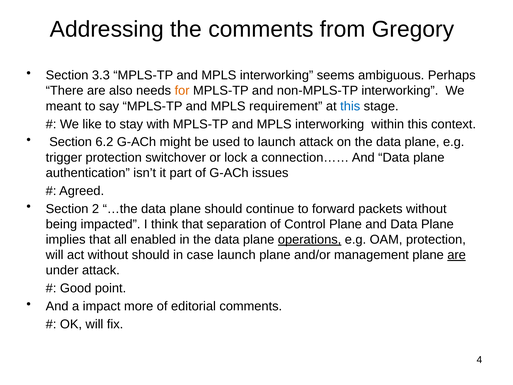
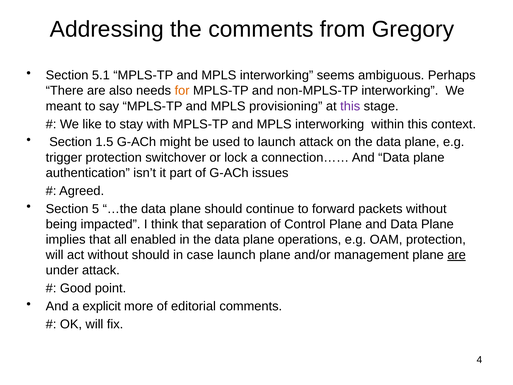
3.3: 3.3 -> 5.1
requirement: requirement -> provisioning
this at (350, 106) colour: blue -> purple
6.2: 6.2 -> 1.5
2: 2 -> 5
operations underline: present -> none
impact: impact -> explicit
